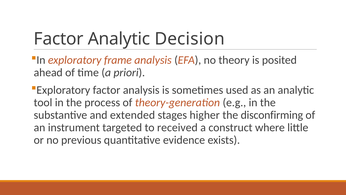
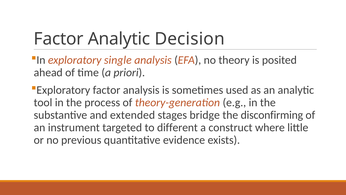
frame: frame -> single
higher: higher -> bridge
received: received -> different
